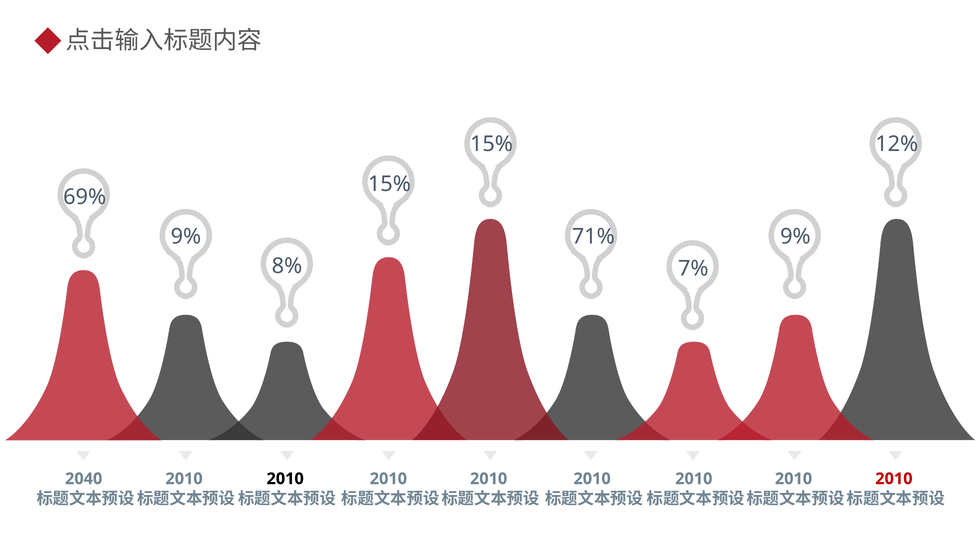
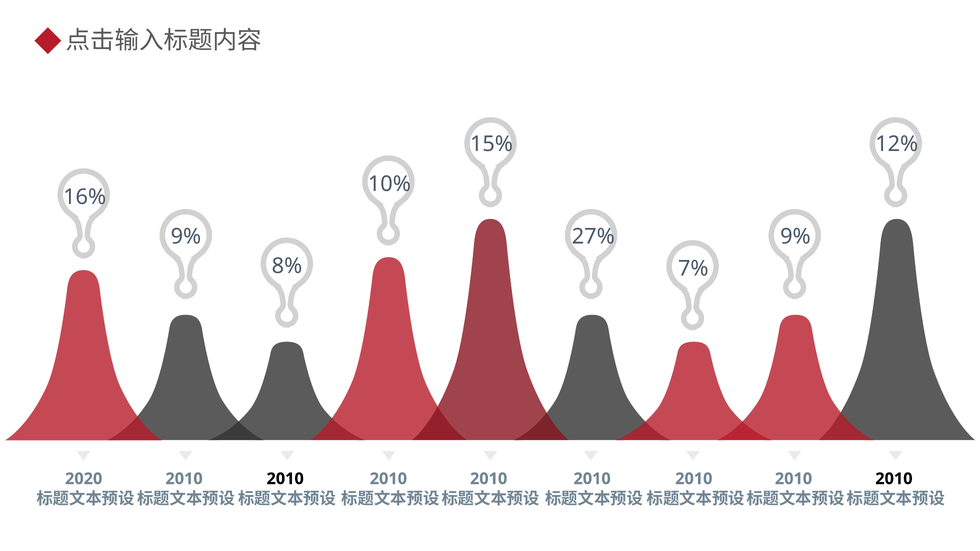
15% at (389, 184): 15% -> 10%
69%: 69% -> 16%
71%: 71% -> 27%
2040: 2040 -> 2020
2010 at (894, 479) colour: red -> black
